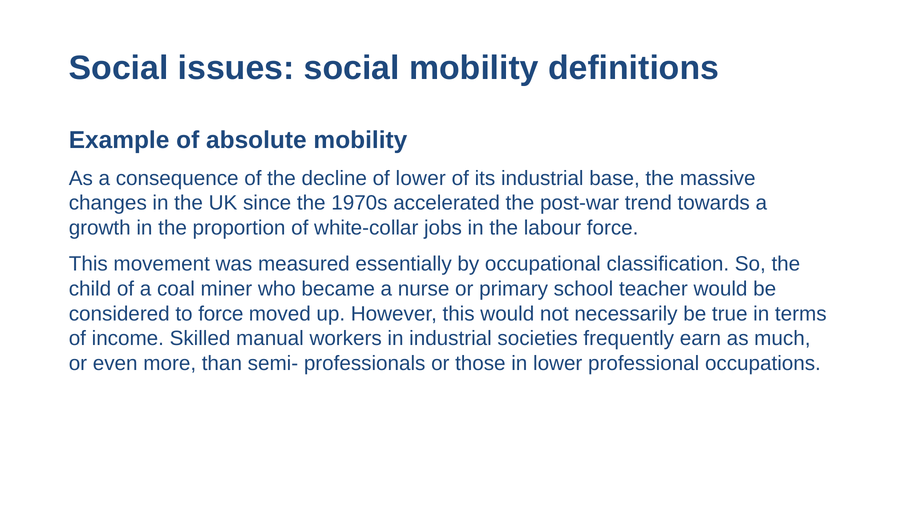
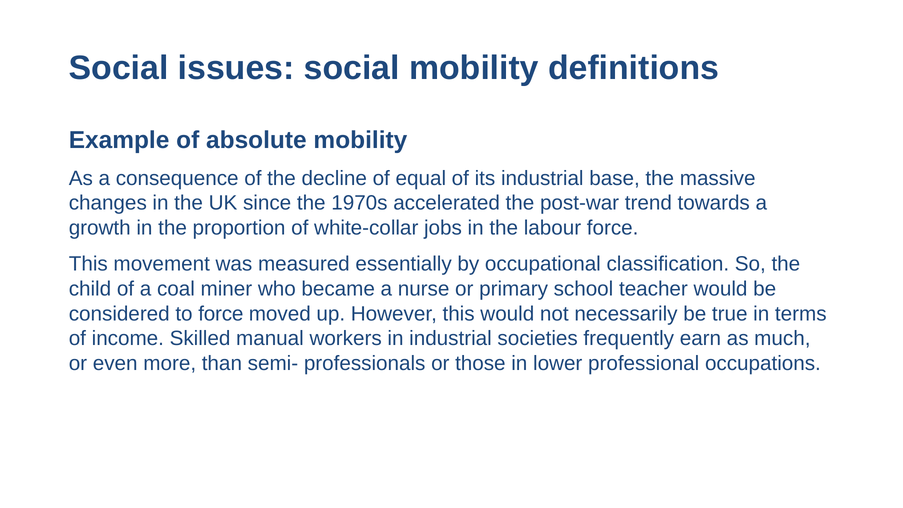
of lower: lower -> equal
